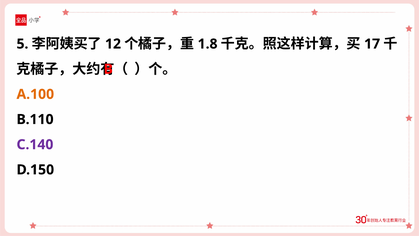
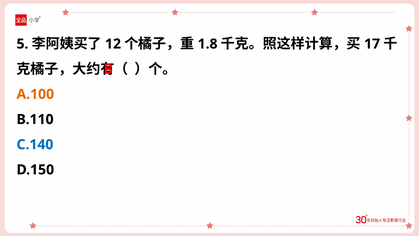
C.140 colour: purple -> blue
